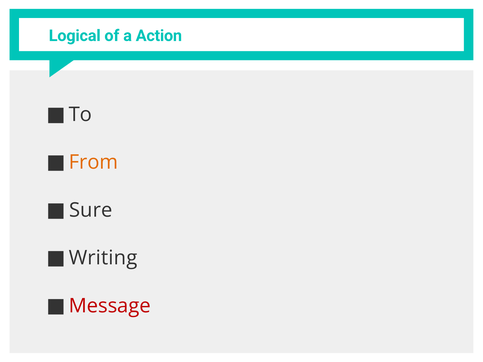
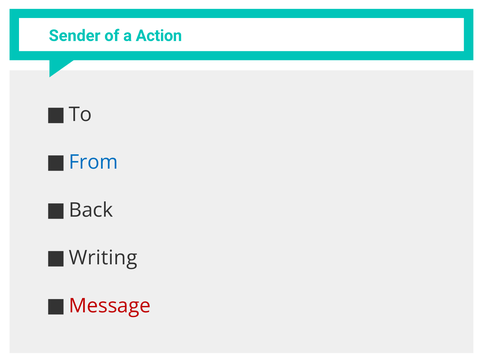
Logical: Logical -> Sender
From colour: orange -> blue
Sure: Sure -> Back
